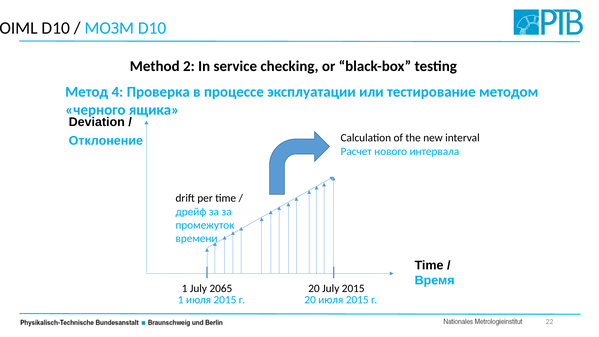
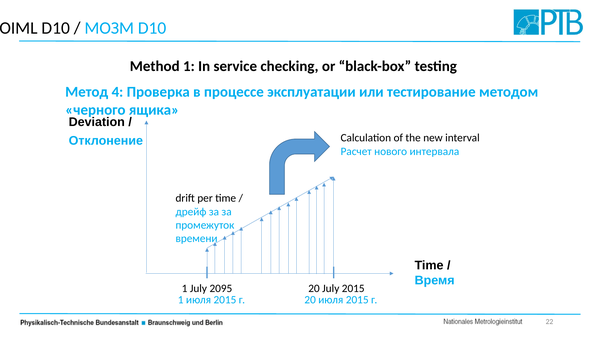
Method 2: 2 -> 1
2065: 2065 -> 2095
